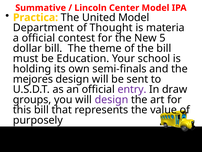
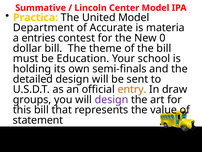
Thought: Thought -> Accurate
a official: official -> entries
5: 5 -> 0
mejores: mejores -> detailed
entry colour: purple -> orange
purposely: purposely -> statement
